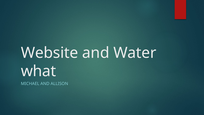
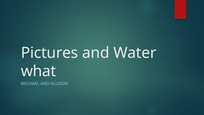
Website: Website -> Pictures
